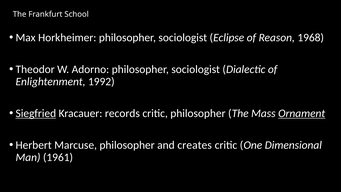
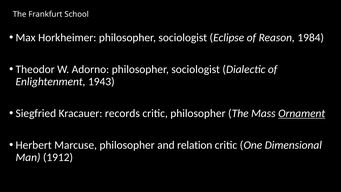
1968: 1968 -> 1984
1992: 1992 -> 1943
Siegfried underline: present -> none
creates: creates -> relation
1961: 1961 -> 1912
